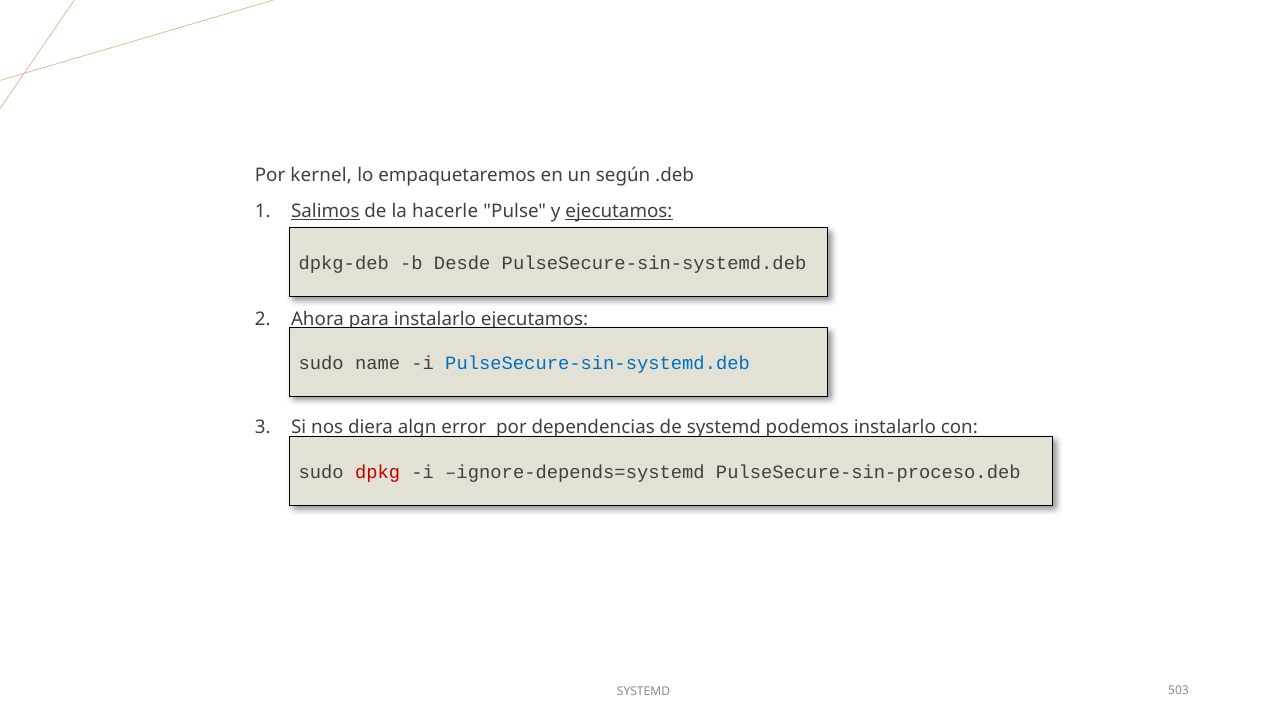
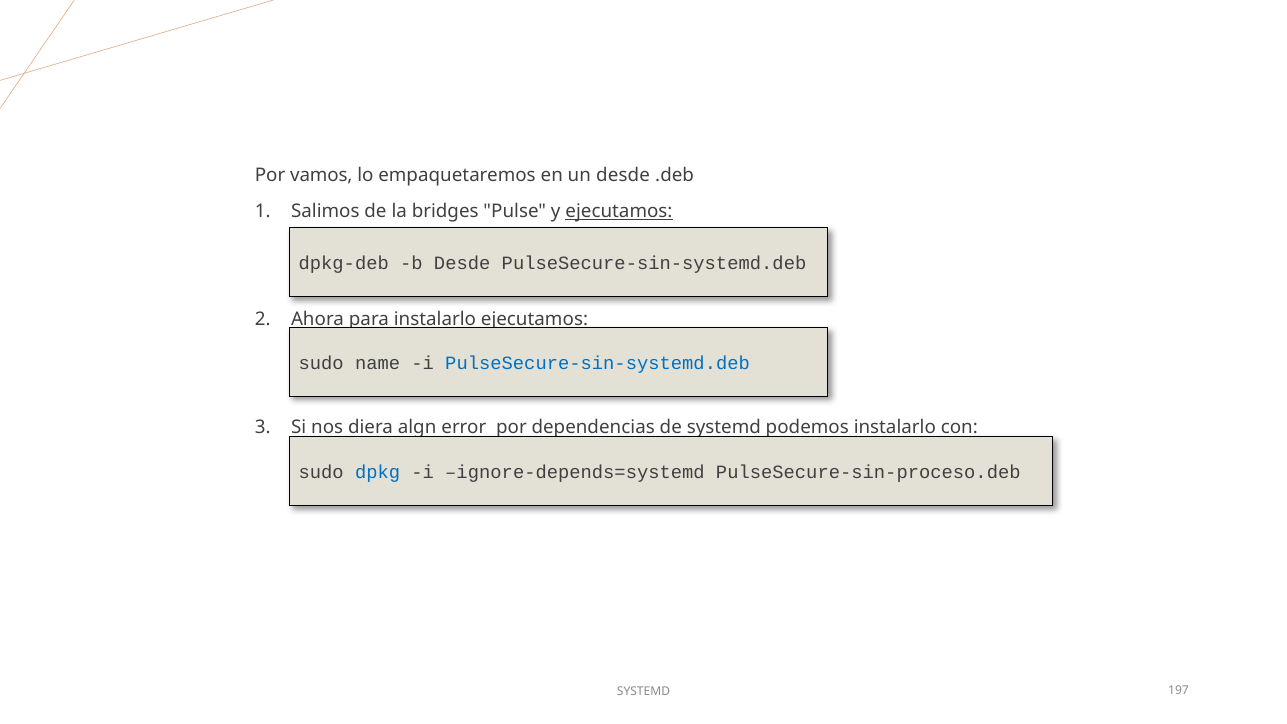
kernel: kernel -> vamos
un según: según -> desde
Salimos underline: present -> none
hacerle: hacerle -> bridges
dpkg colour: red -> blue
503: 503 -> 197
